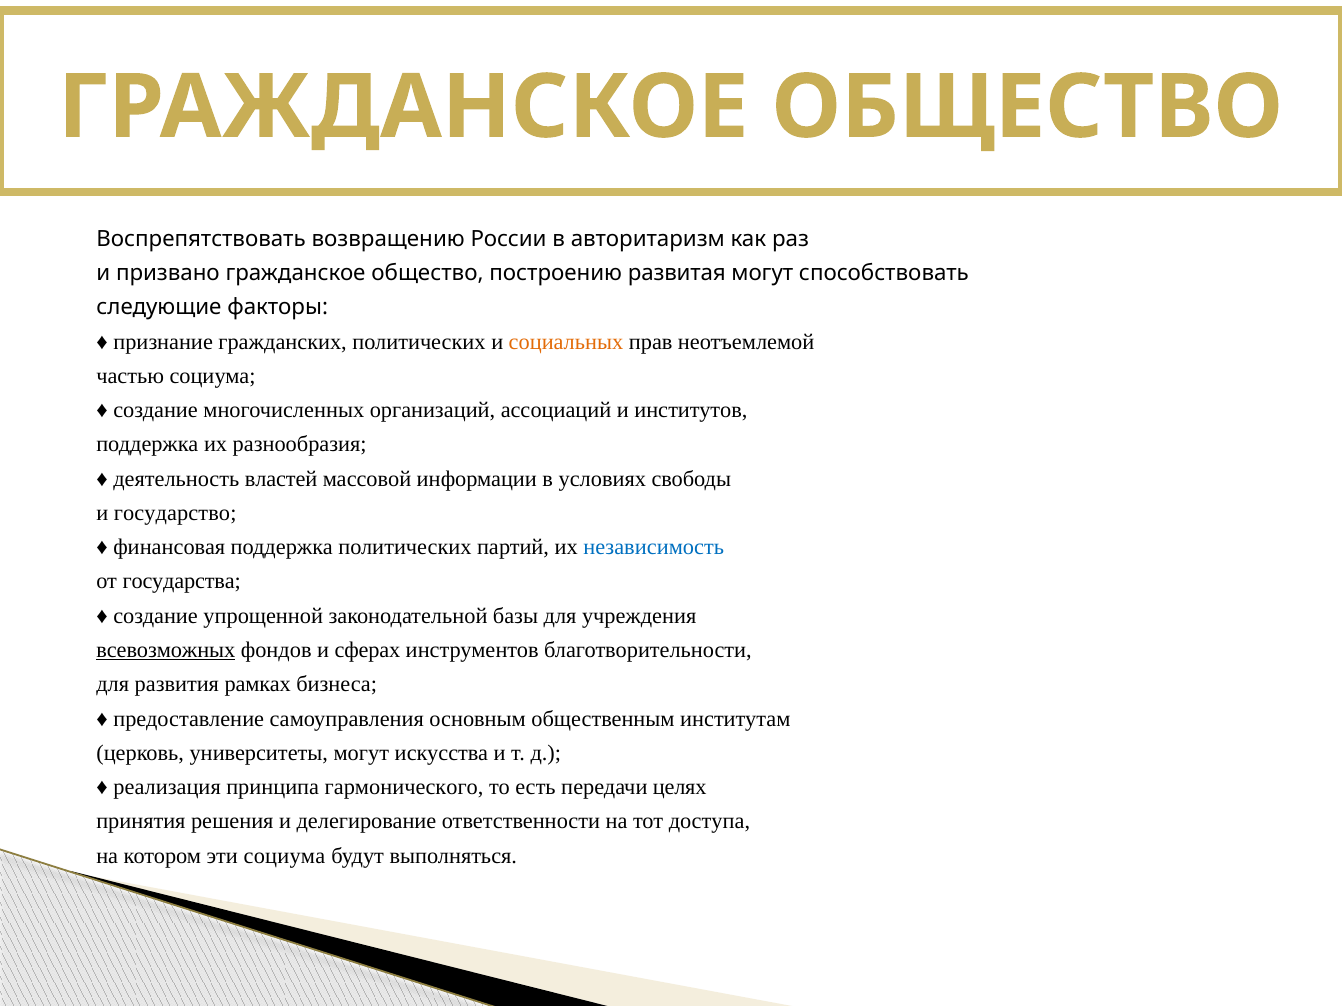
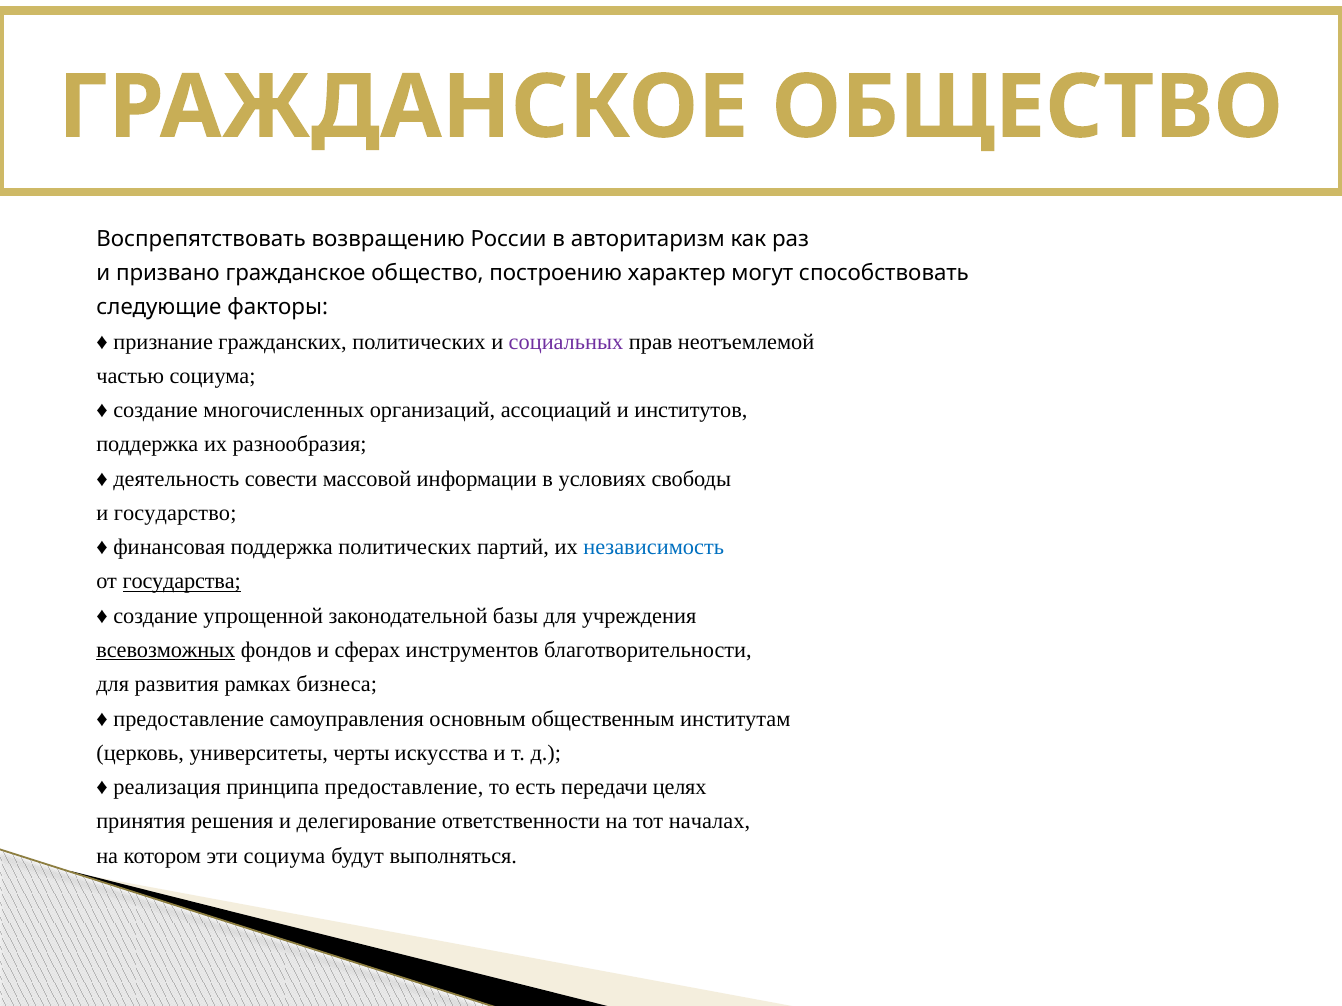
развитая: развитая -> характер
социальных colour: orange -> purple
властей: властей -> совести
государства underline: none -> present
университеты могут: могут -> черты
принципа гармонического: гармонического -> предоставление
доступа: доступа -> началах
